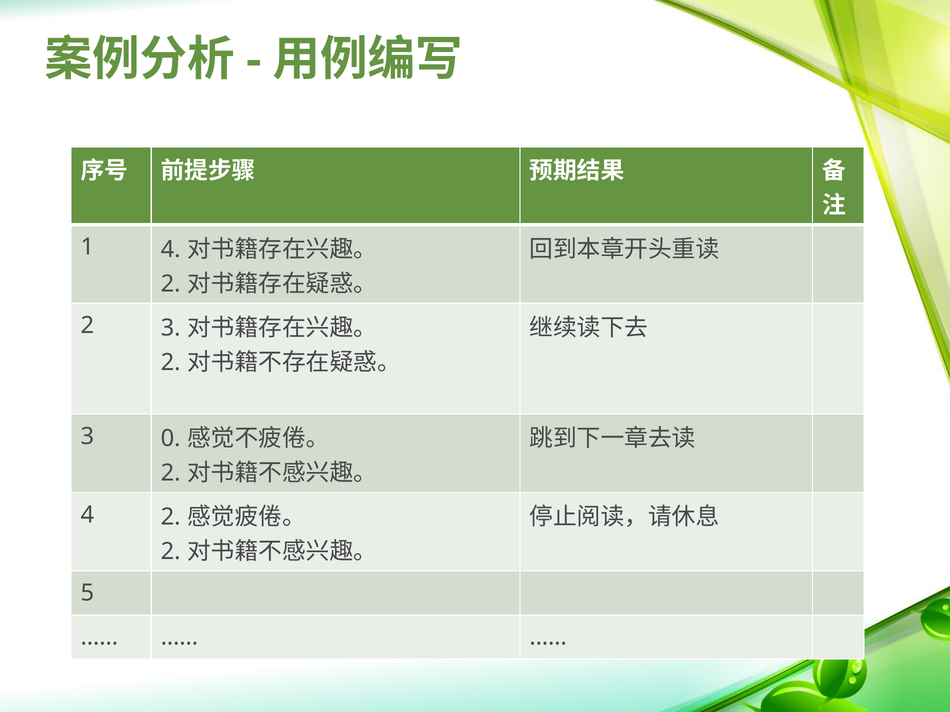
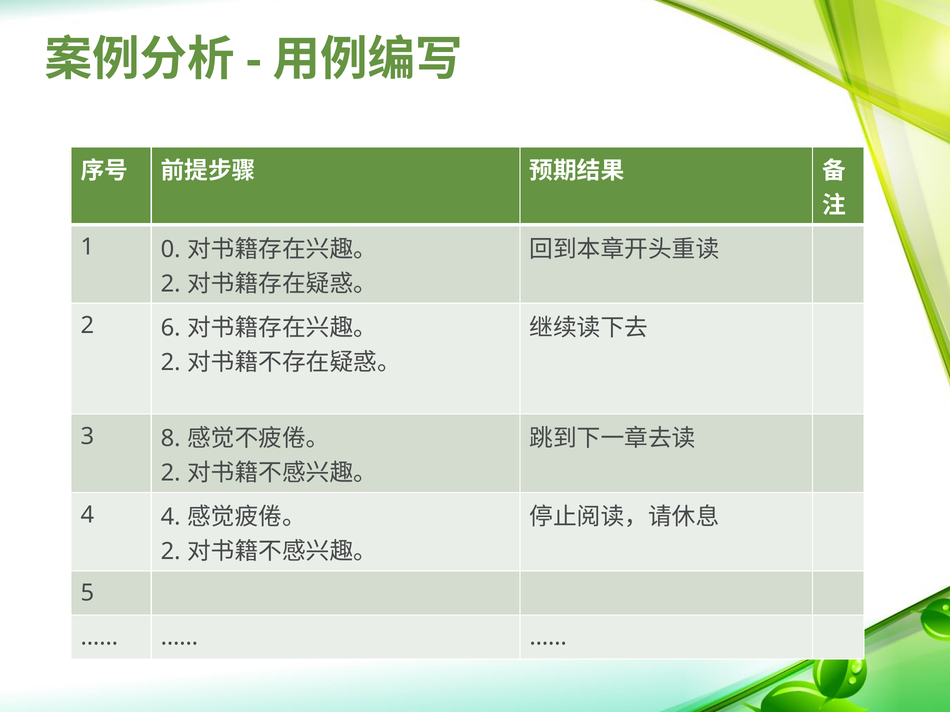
1 4: 4 -> 0
2 3: 3 -> 6
0: 0 -> 8
4 2: 2 -> 4
